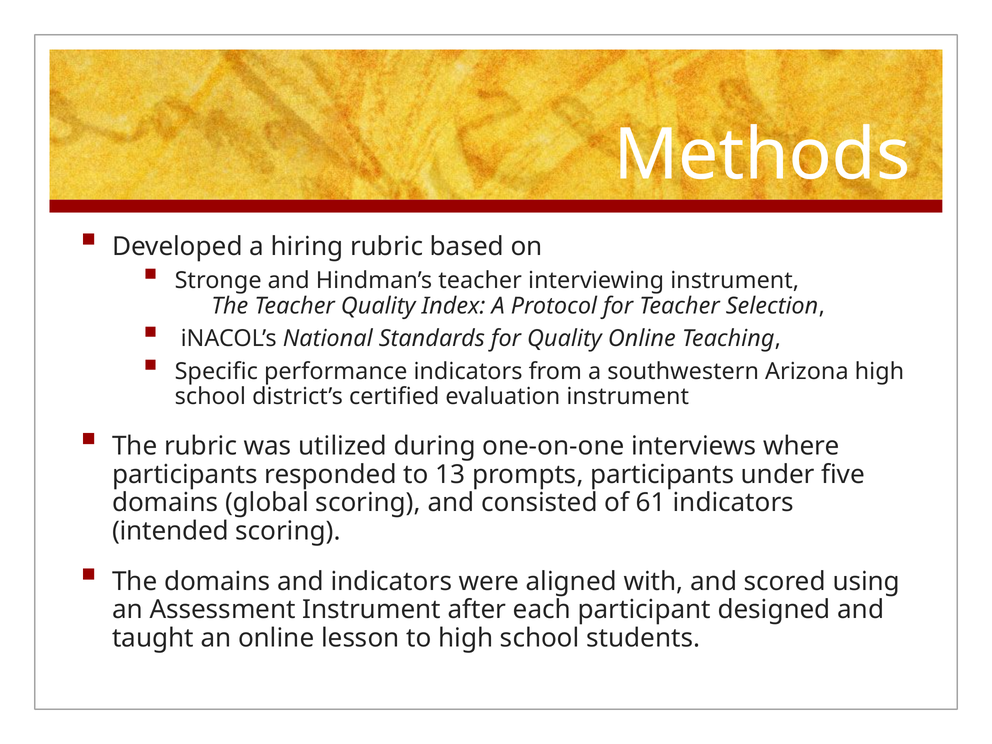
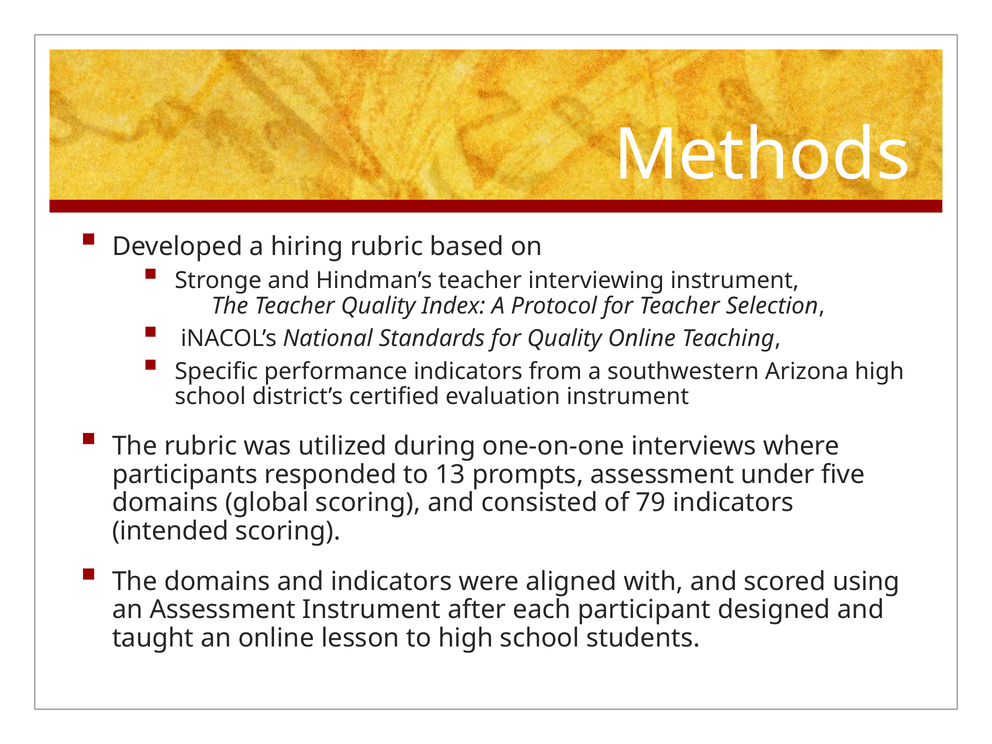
prompts participants: participants -> assessment
61: 61 -> 79
